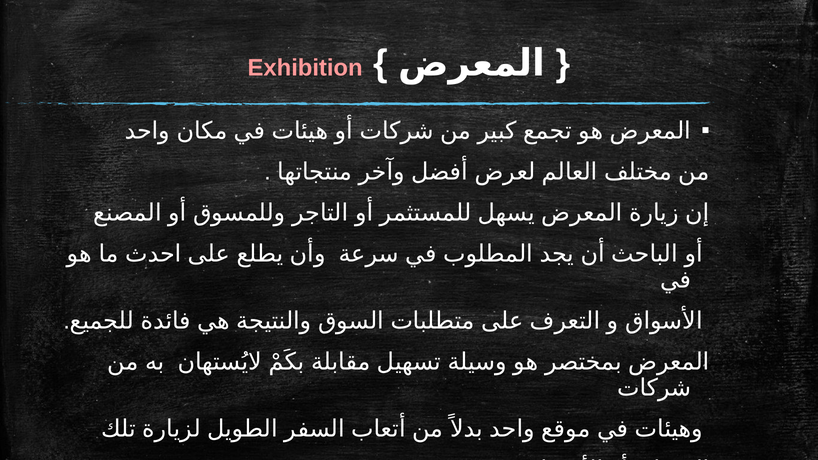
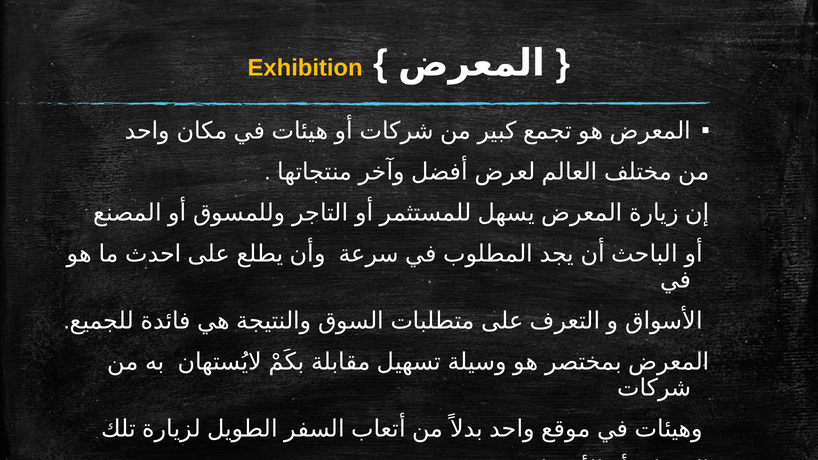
Exhibition colour: pink -> yellow
